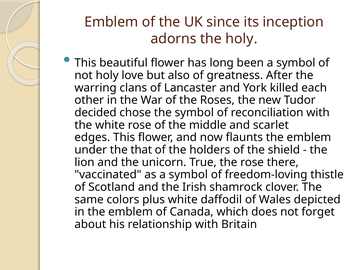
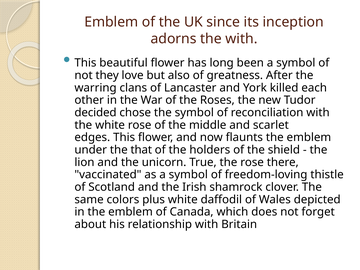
the holy: holy -> with
not holy: holy -> they
